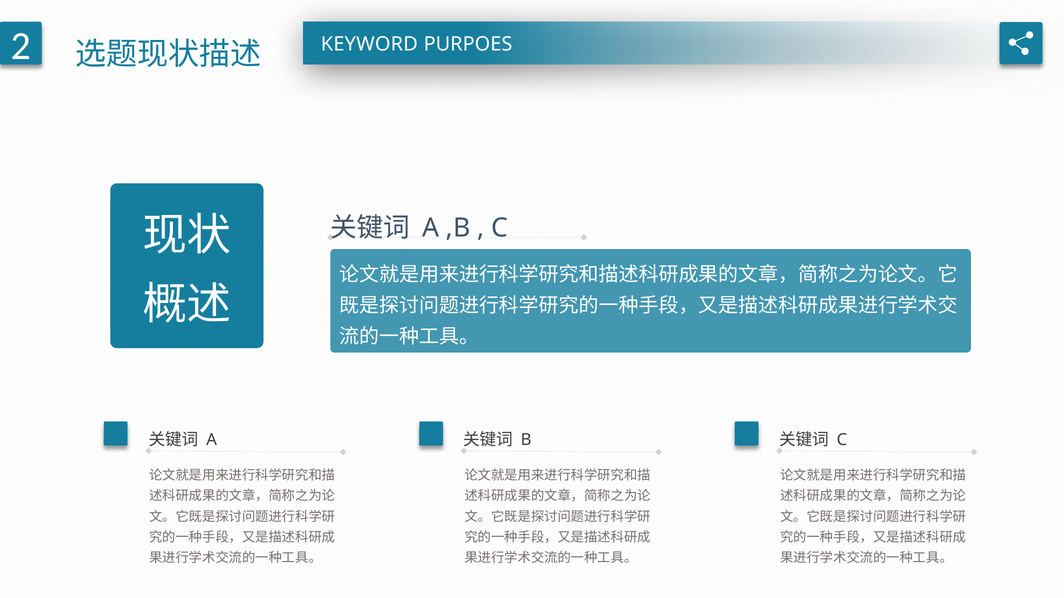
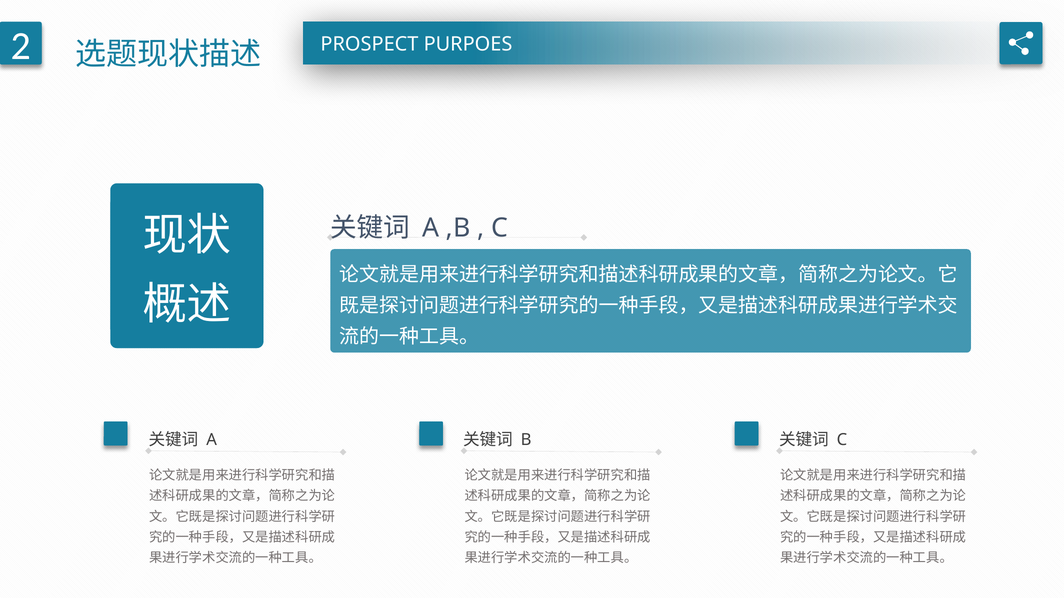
KEYWORD: KEYWORD -> PROSPECT
